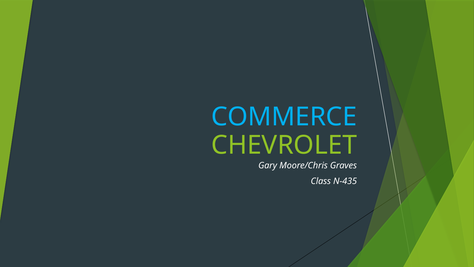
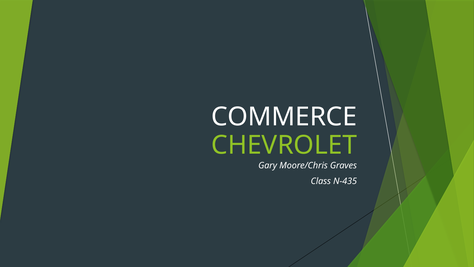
COMMERCE colour: light blue -> white
